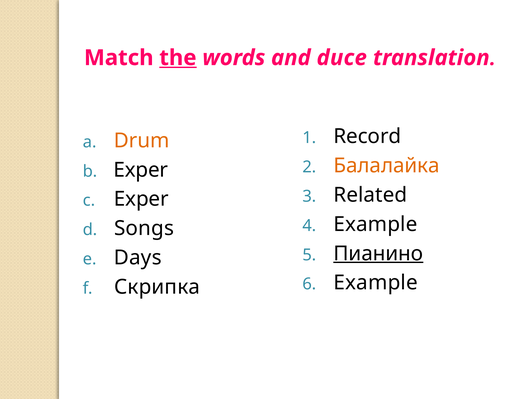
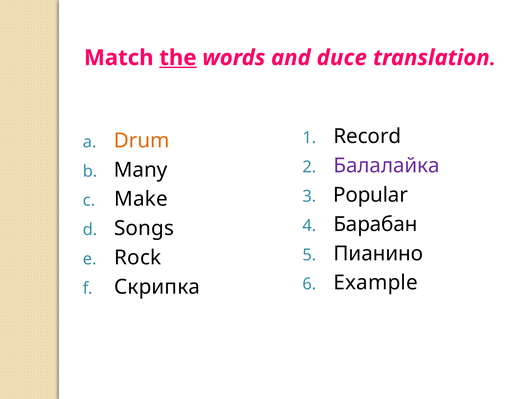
Балалайка colour: orange -> purple
Exper at (141, 170): Exper -> Many
Related: Related -> Popular
Exper at (141, 199): Exper -> Make
Example at (375, 224): Example -> Барабан
Пианино underline: present -> none
Days: Days -> Rock
